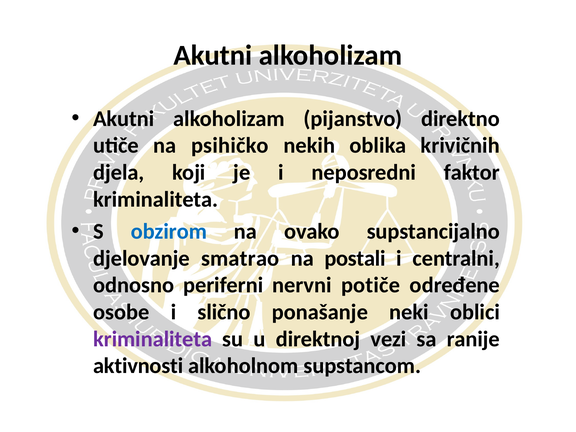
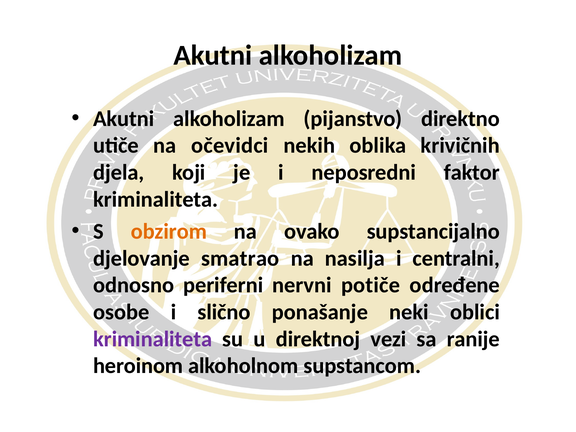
psihičko: psihičko -> očevidci
obzirom colour: blue -> orange
postali: postali -> nasilja
aktivnosti: aktivnosti -> heroinom
